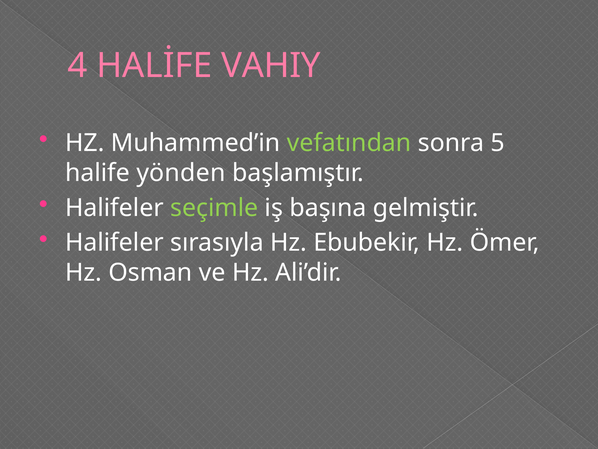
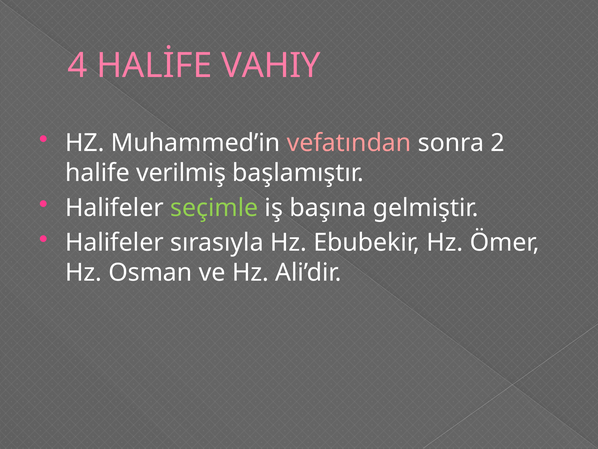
vefatından colour: light green -> pink
5: 5 -> 2
yönden: yönden -> verilmiş
